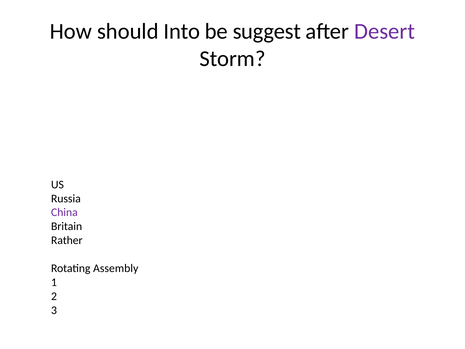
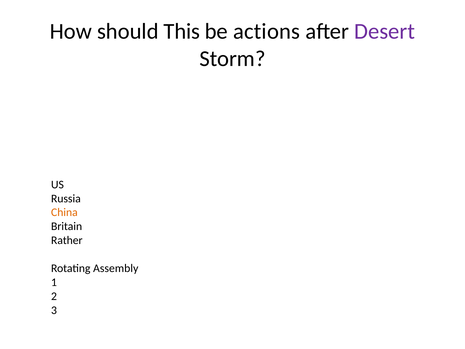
Into: Into -> This
suggest: suggest -> actions
China colour: purple -> orange
